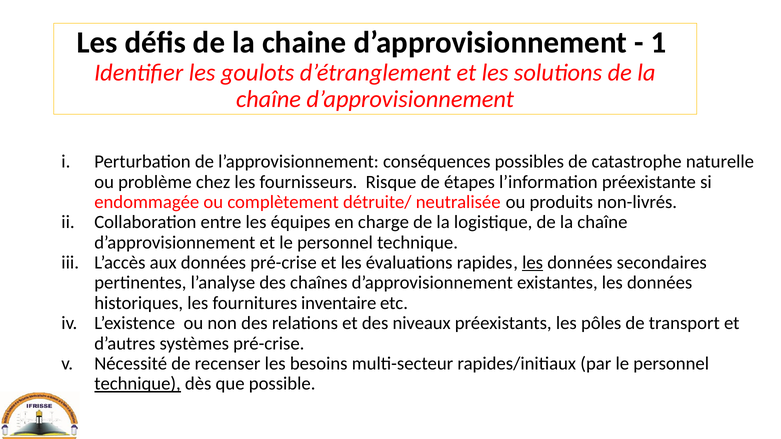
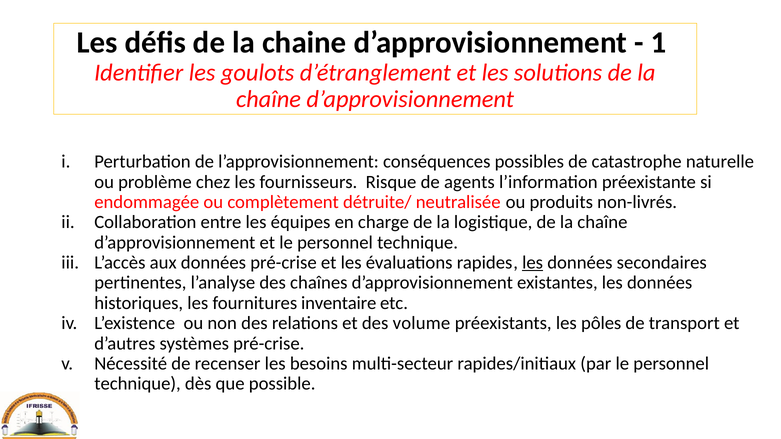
étapes: étapes -> agents
niveaux: niveaux -> volume
technique at (138, 384) underline: present -> none
